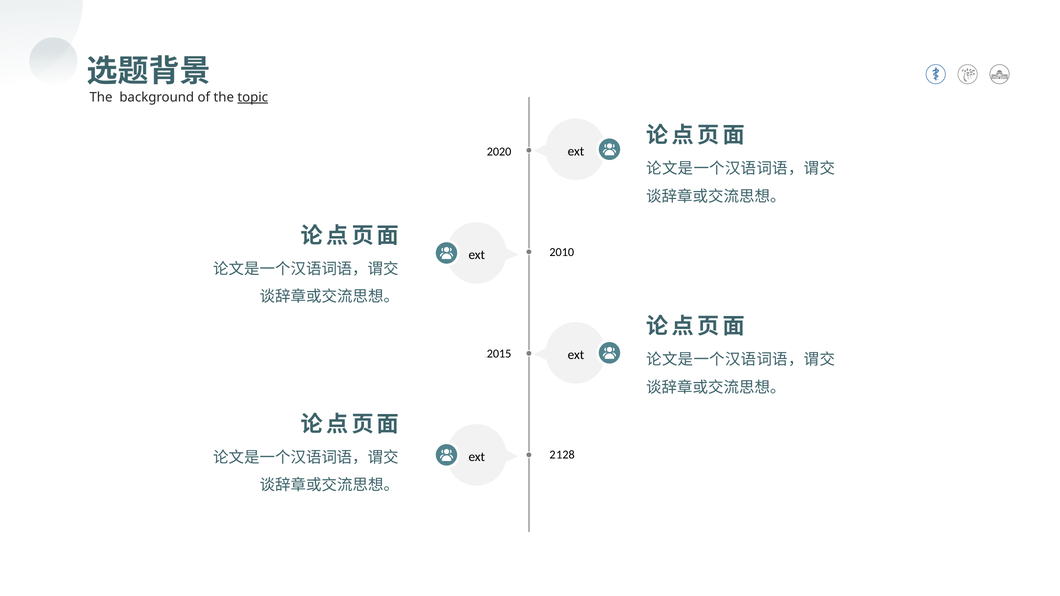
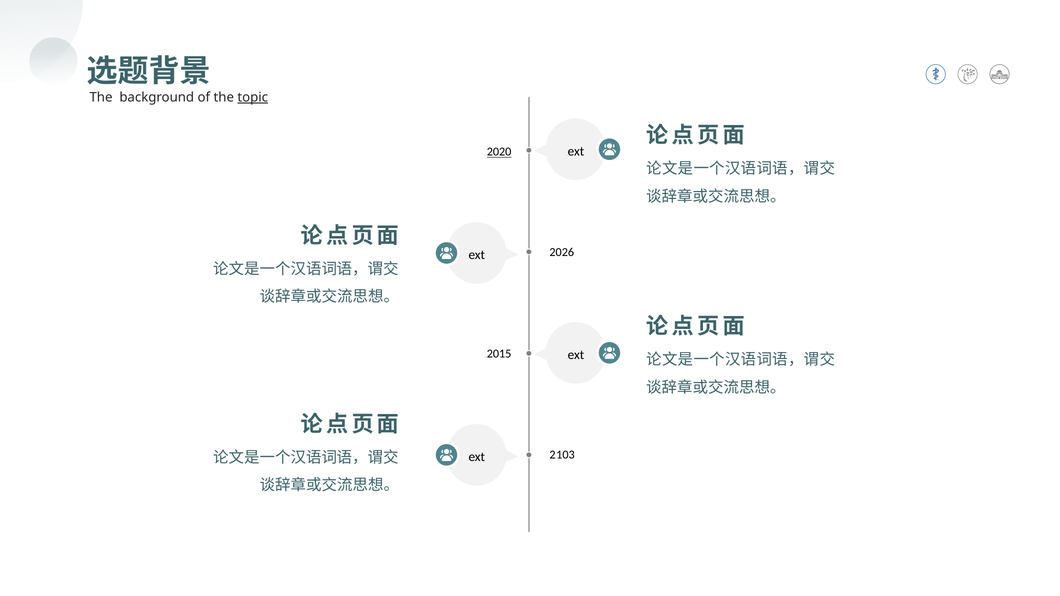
2020 underline: none -> present
2010: 2010 -> 2026
128: 128 -> 103
